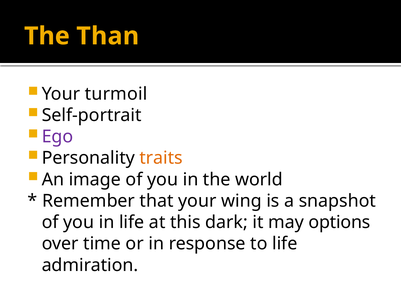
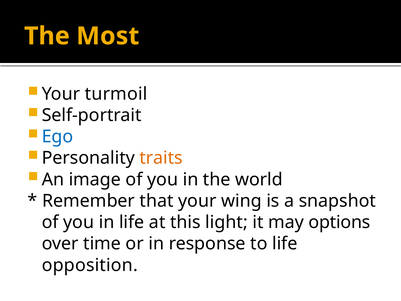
Than: Than -> Most
Ego colour: purple -> blue
dark: dark -> light
admiration: admiration -> opposition
